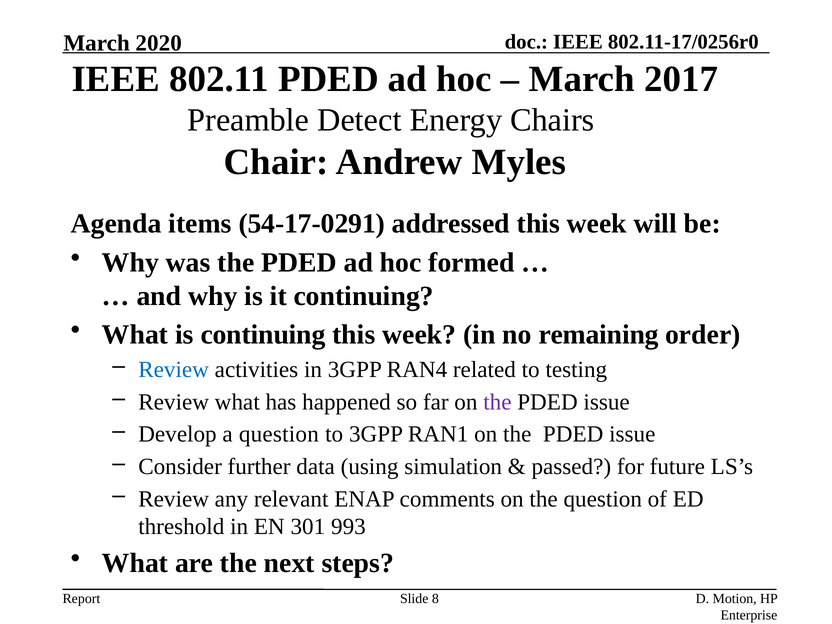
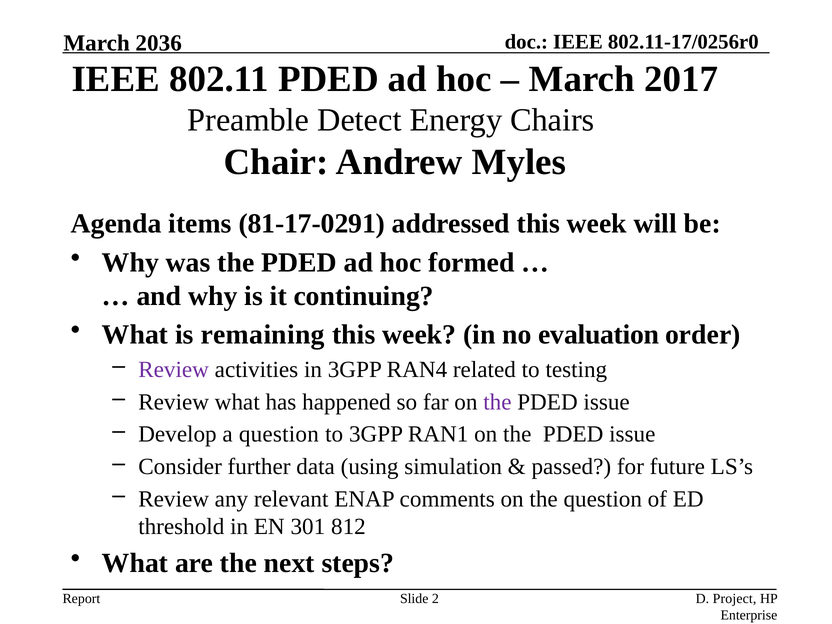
2020: 2020 -> 2036
54-17-0291: 54-17-0291 -> 81-17-0291
is continuing: continuing -> remaining
remaining: remaining -> evaluation
Review at (174, 370) colour: blue -> purple
993: 993 -> 812
8: 8 -> 2
Motion: Motion -> Project
